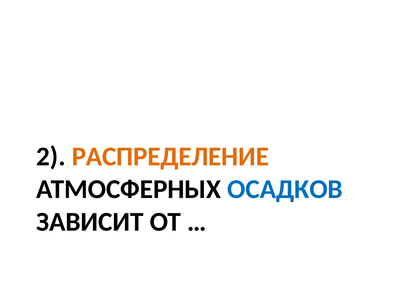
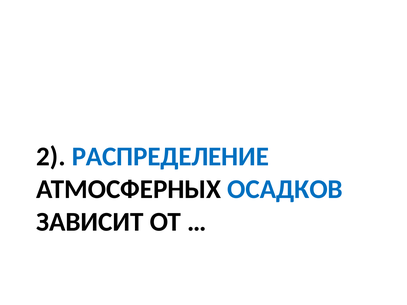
РАСПРЕДЕЛЕНИЕ colour: orange -> blue
